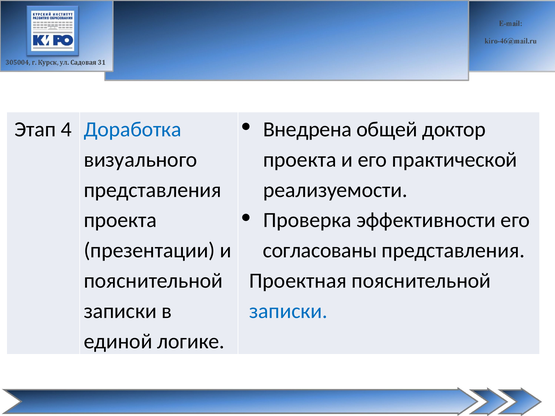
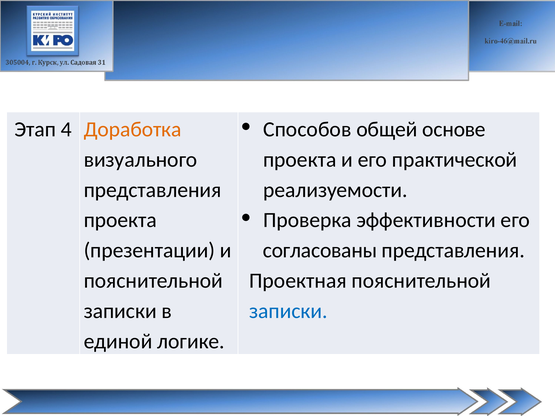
Внедрена: Внедрена -> Способов
доктор: доктор -> основе
Доработка colour: blue -> orange
